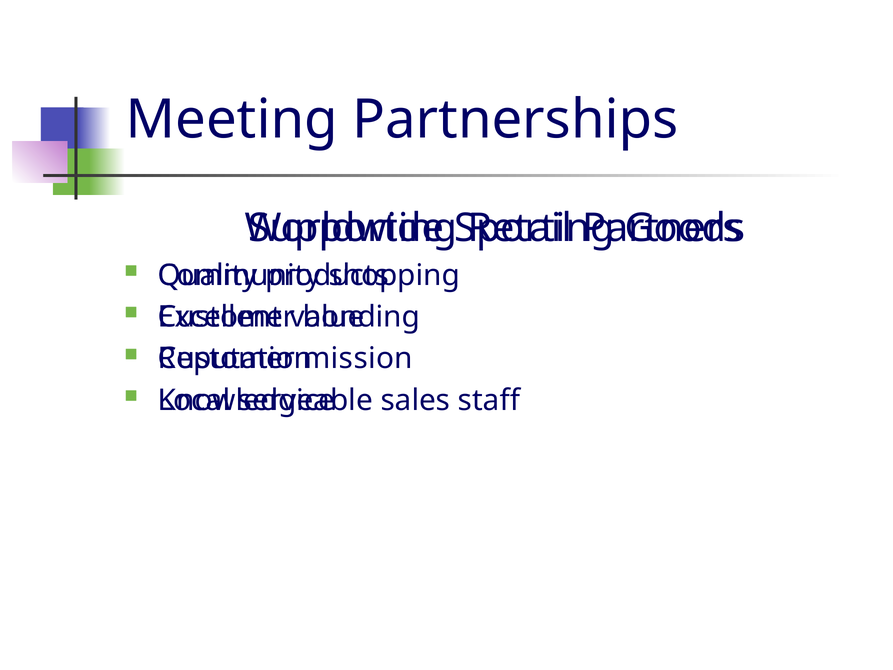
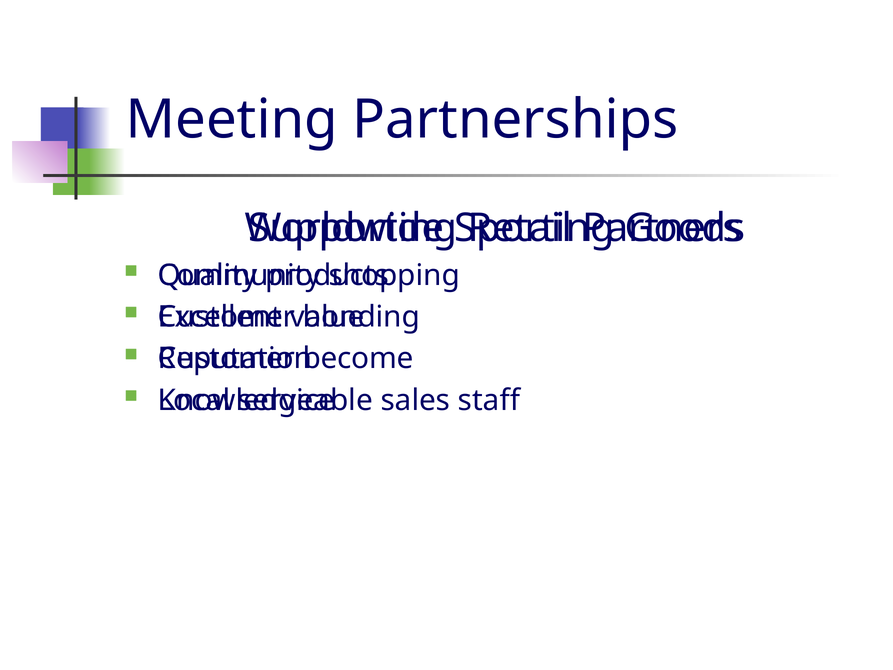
mission: mission -> become
